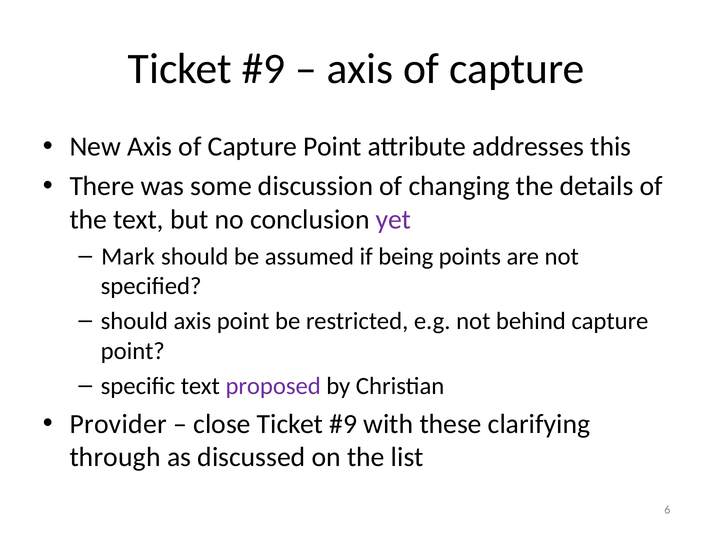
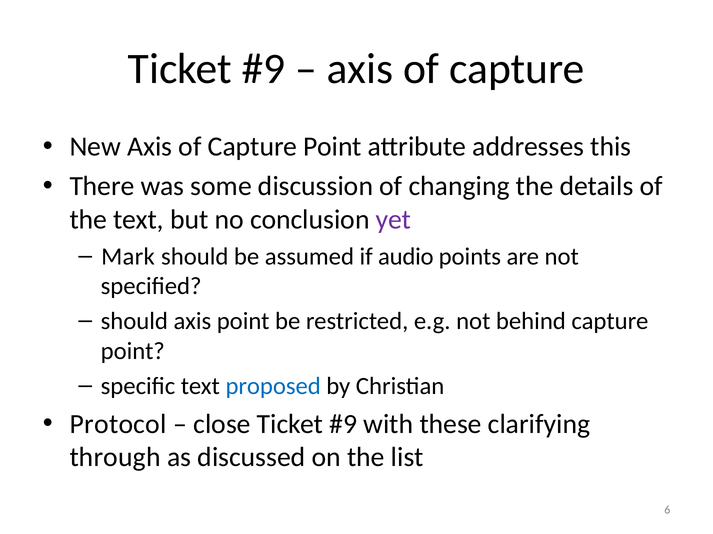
being: being -> audio
proposed colour: purple -> blue
Provider: Provider -> Protocol
